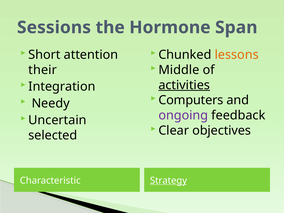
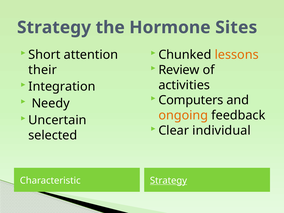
Sessions at (54, 27): Sessions -> Strategy
Span: Span -> Sites
Middle: Middle -> Review
activities underline: present -> none
ongoing colour: purple -> orange
objectives: objectives -> individual
